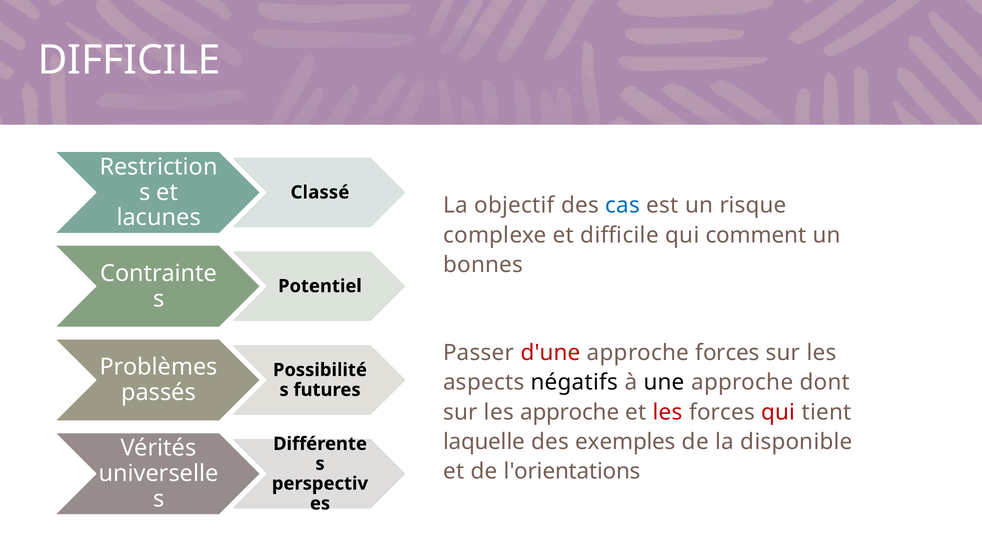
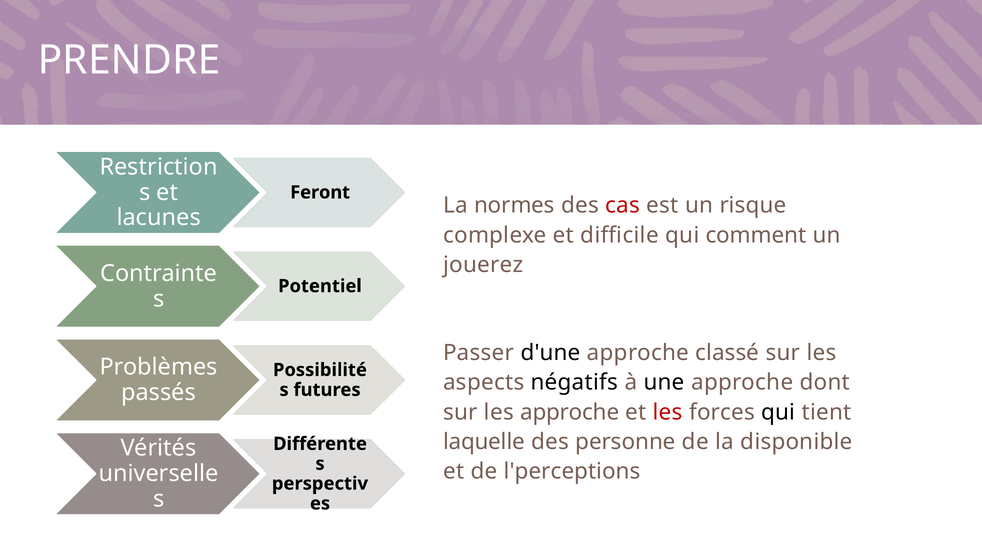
DIFFICILE at (129, 60): DIFFICILE -> PRENDRE
Classé: Classé -> Feront
objectif: objectif -> normes
cas colour: blue -> red
bonnes: bonnes -> jouerez
d'une colour: red -> black
approche forces: forces -> classé
qui at (778, 412) colour: red -> black
exemples: exemples -> personne
l'orientations: l'orientations -> l'perceptions
